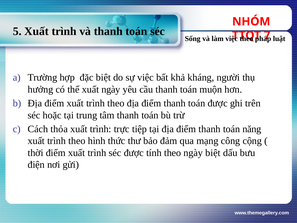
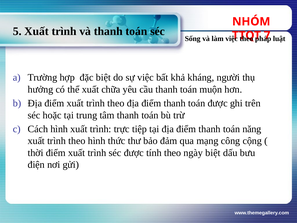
xuất ngày: ngày -> chữa
Cách thỏa: thỏa -> hình
